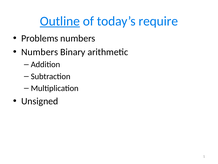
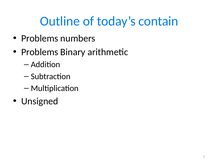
Outline underline: present -> none
require: require -> contain
Numbers at (40, 52): Numbers -> Problems
